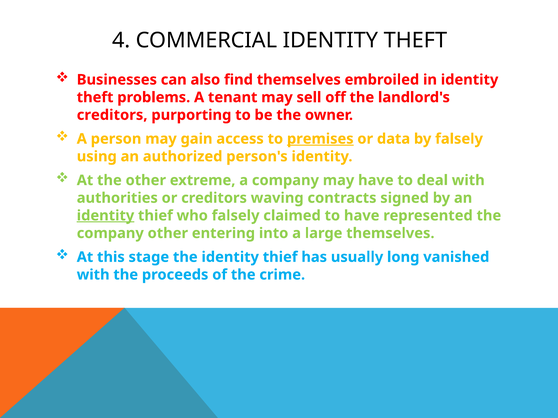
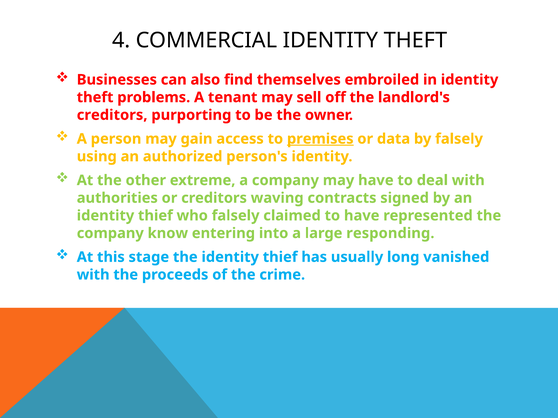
identity at (105, 216) underline: present -> none
company other: other -> know
large themselves: themselves -> responding
